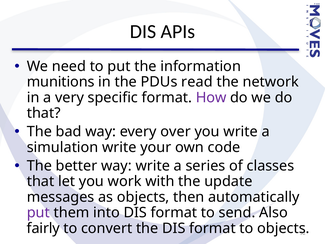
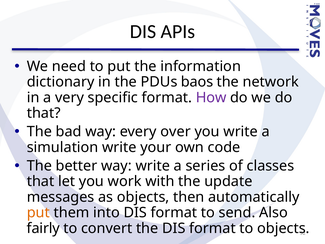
munitions: munitions -> dictionary
read: read -> baos
put at (38, 212) colour: purple -> orange
